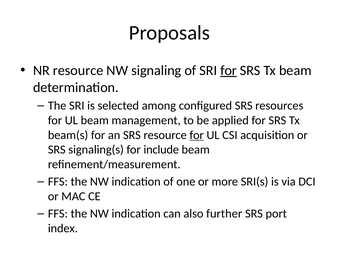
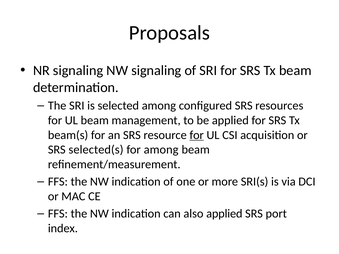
NR resource: resource -> signaling
for at (229, 70) underline: present -> none
signaling(s: signaling(s -> selected(s
for include: include -> among
also further: further -> applied
